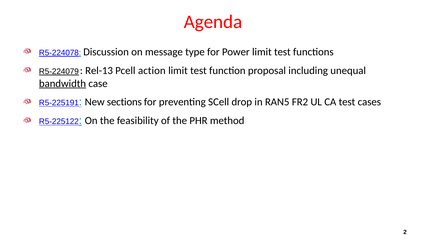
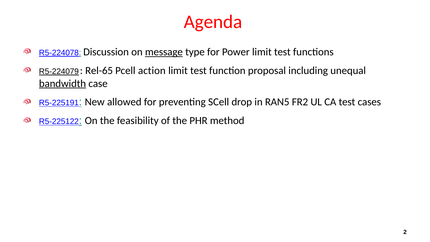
message underline: none -> present
Rel-13: Rel-13 -> Rel-65
sections: sections -> allowed
